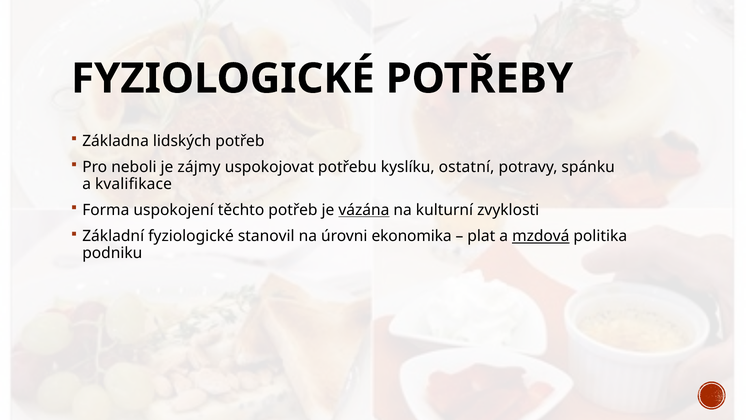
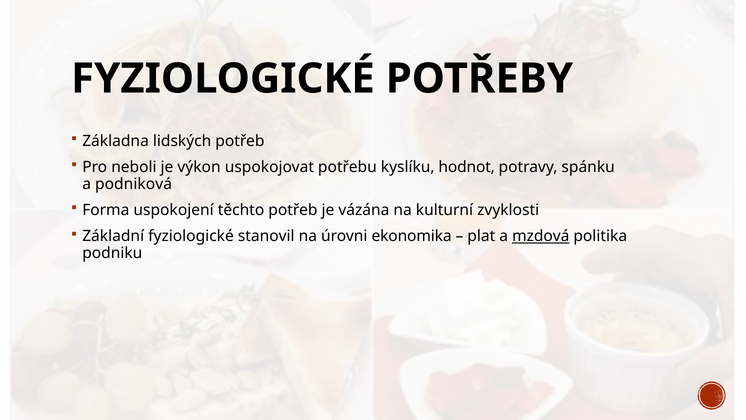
zájmy: zájmy -> výkon
ostatní: ostatní -> hodnot
kvalifikace: kvalifikace -> podniková
vázána underline: present -> none
